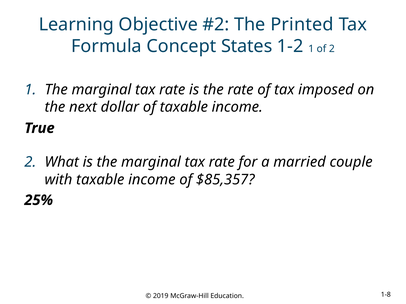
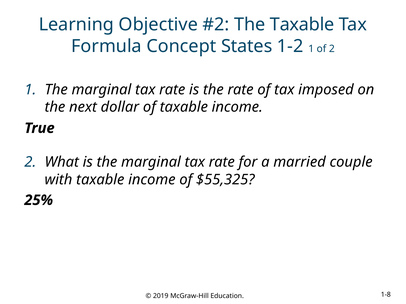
The Printed: Printed -> Taxable
$85,357: $85,357 -> $55,325
